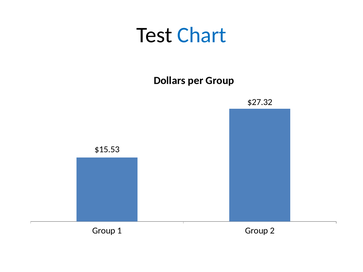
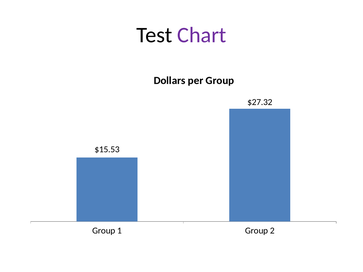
Chart colour: blue -> purple
